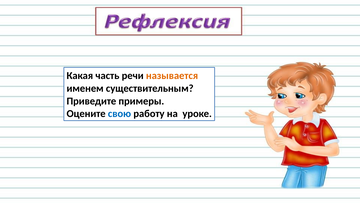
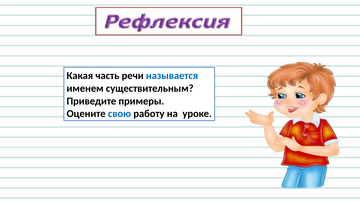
называется colour: orange -> blue
